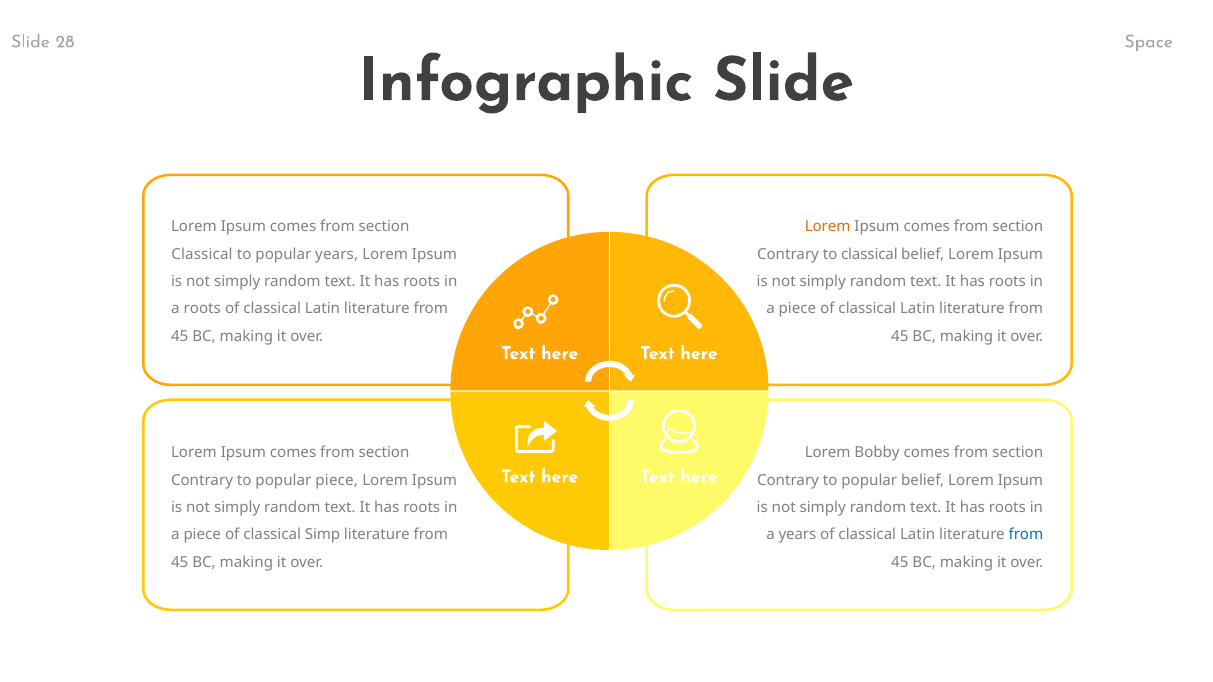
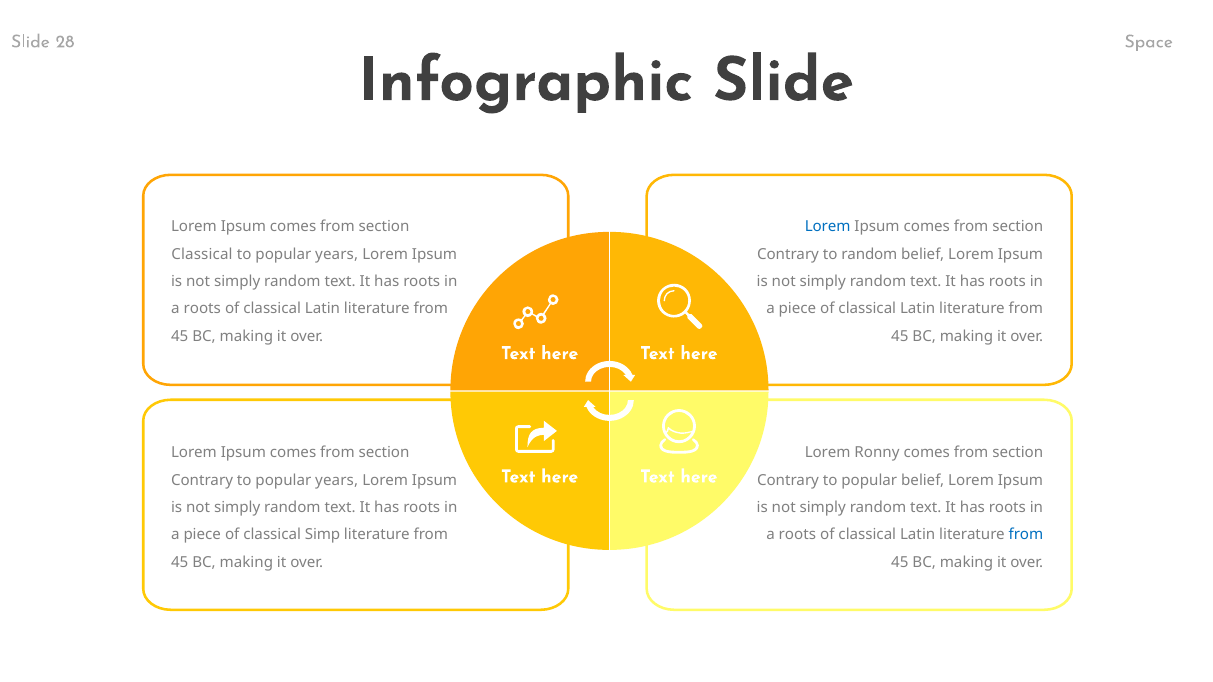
Lorem at (828, 227) colour: orange -> blue
to classical: classical -> random
Bobby: Bobby -> Ronny
Contrary to popular piece: piece -> years
years at (798, 535): years -> roots
